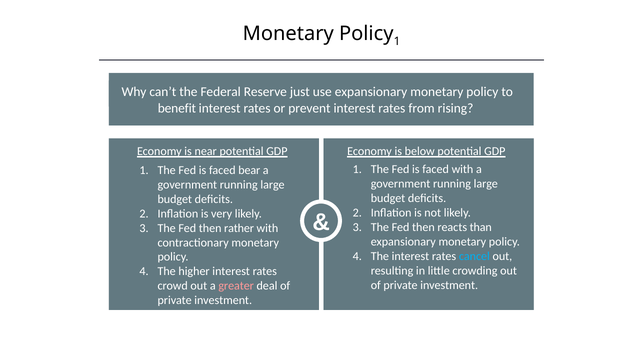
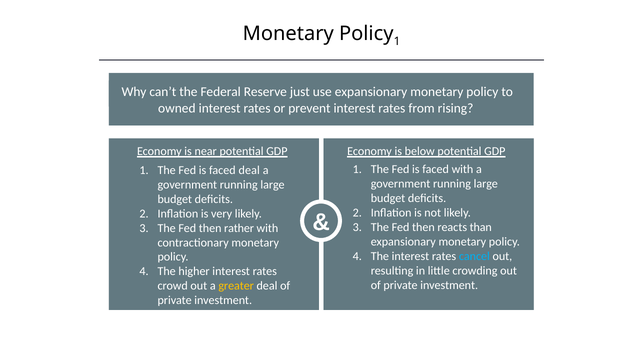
benefit: benefit -> owned
faced bear: bear -> deal
greater colour: pink -> yellow
